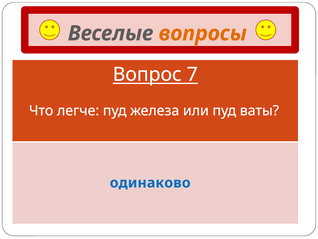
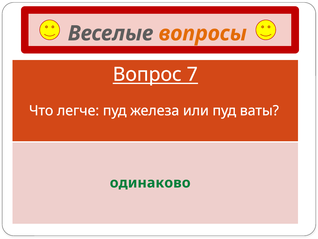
одинаково colour: blue -> green
